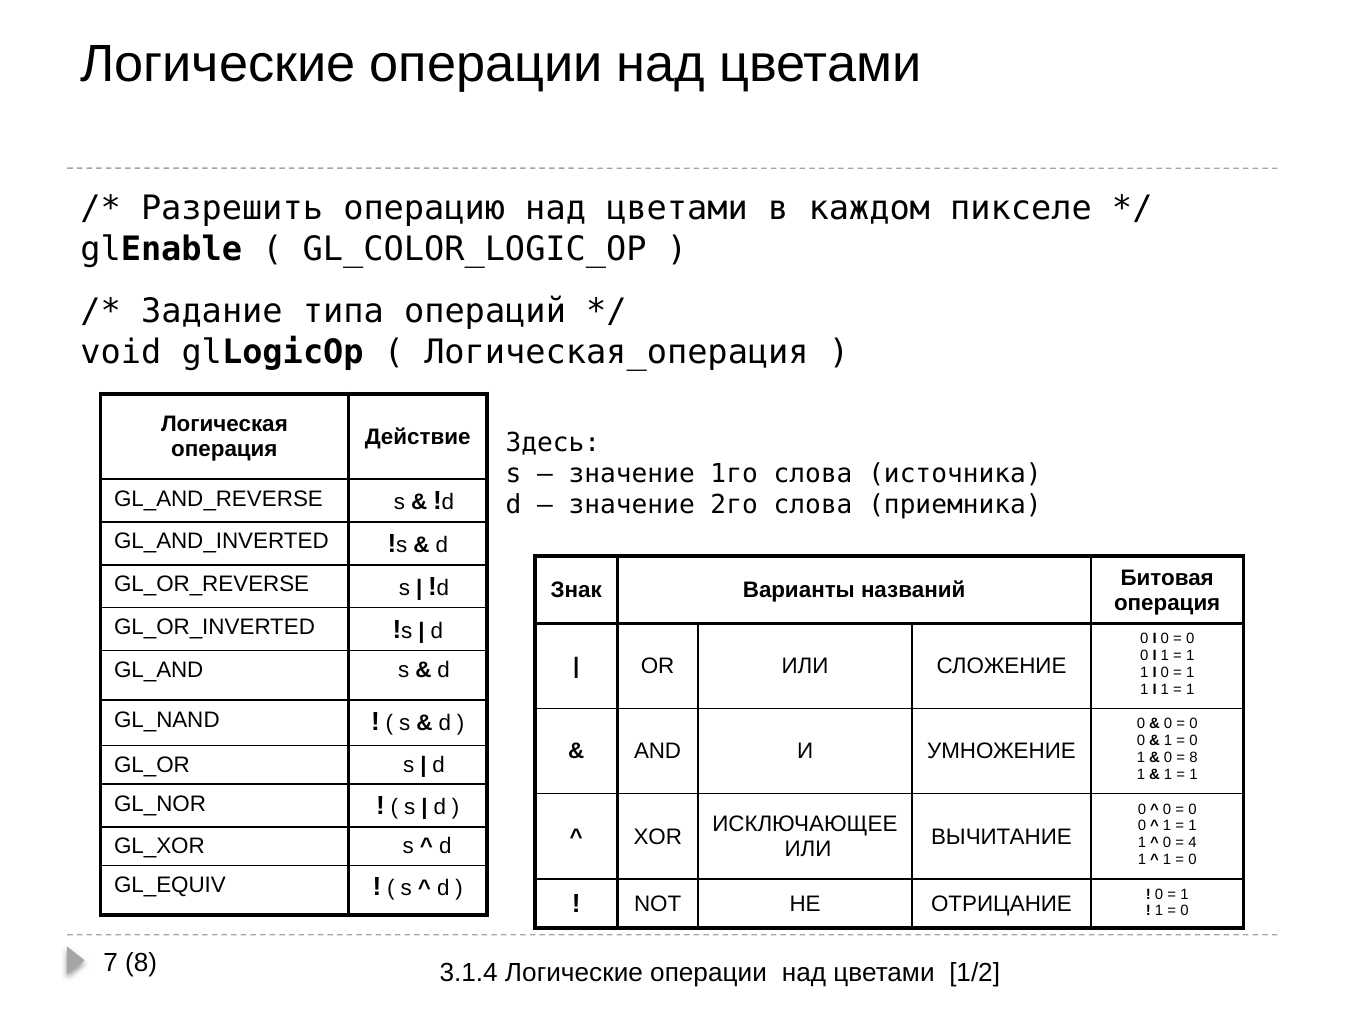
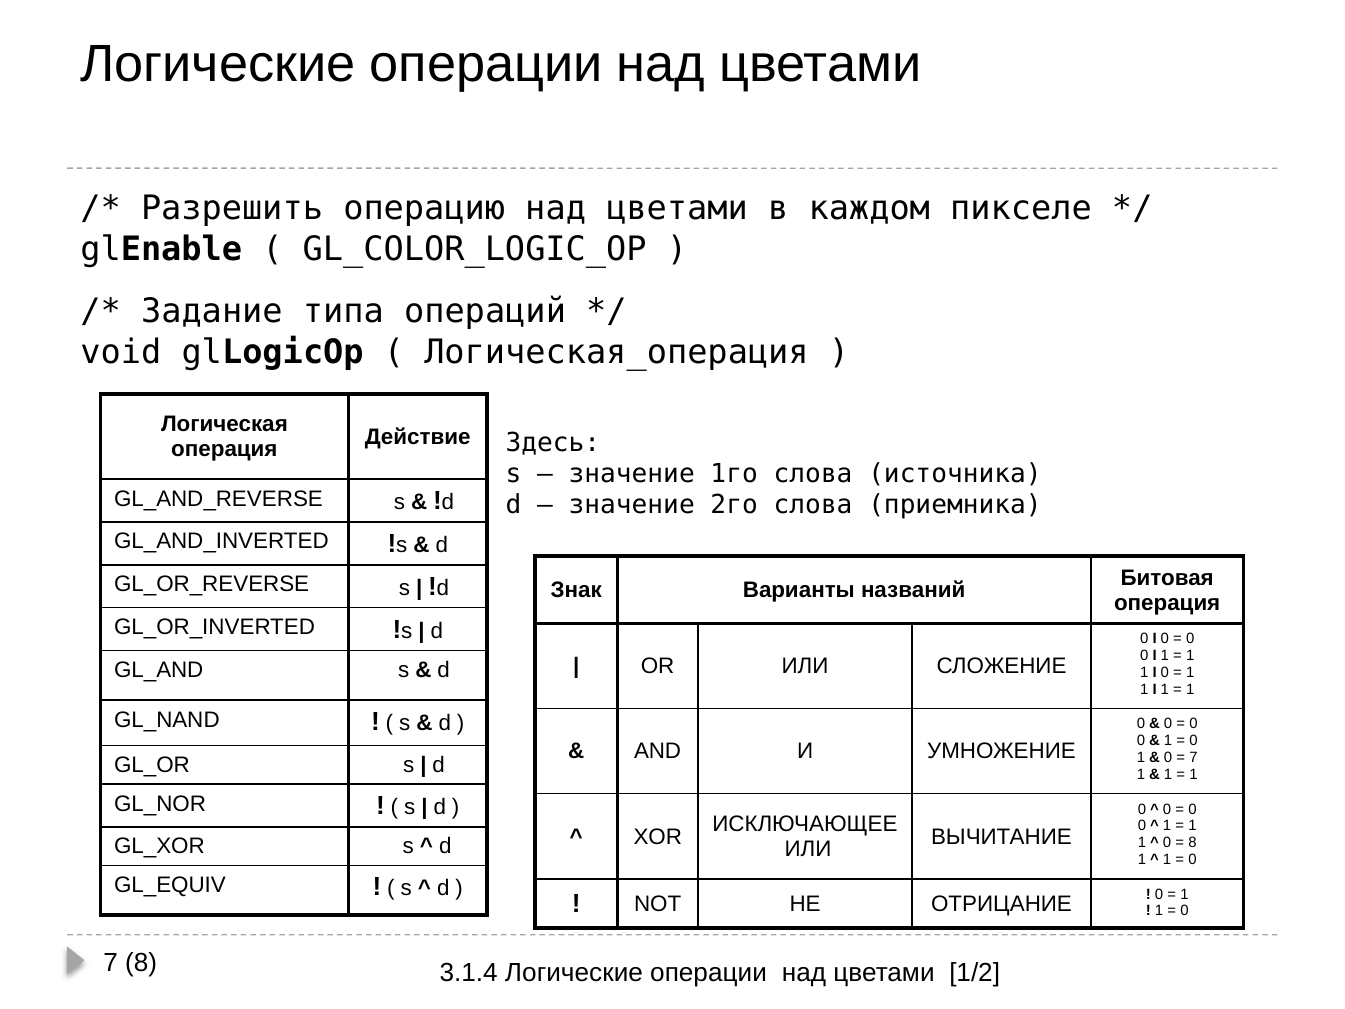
8 at (1194, 757): 8 -> 7
4 at (1193, 843): 4 -> 8
